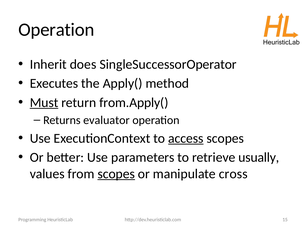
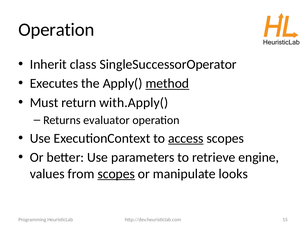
does: does -> class
method underline: none -> present
Must underline: present -> none
from.Apply(: from.Apply( -> with.Apply(
usually: usually -> engine
cross: cross -> looks
